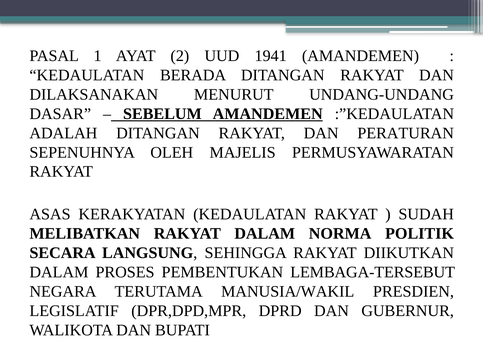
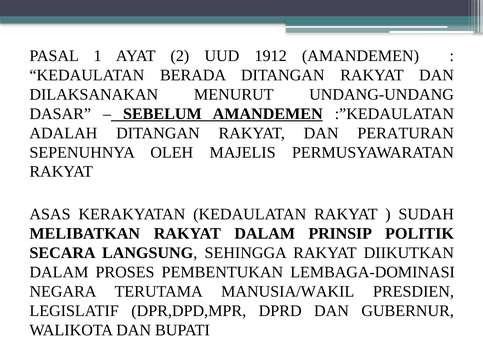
1941: 1941 -> 1912
NORMA: NORMA -> PRINSIP
LEMBAGA-TERSEBUT: LEMBAGA-TERSEBUT -> LEMBAGA-DOMINASI
